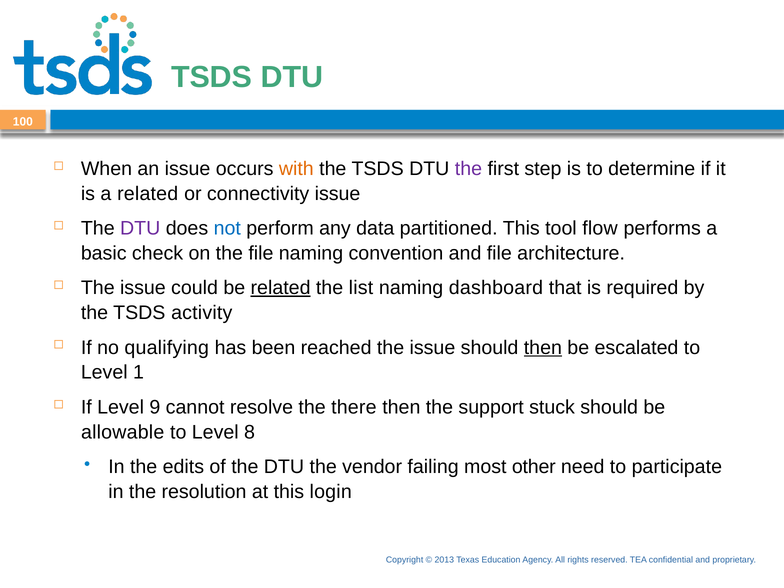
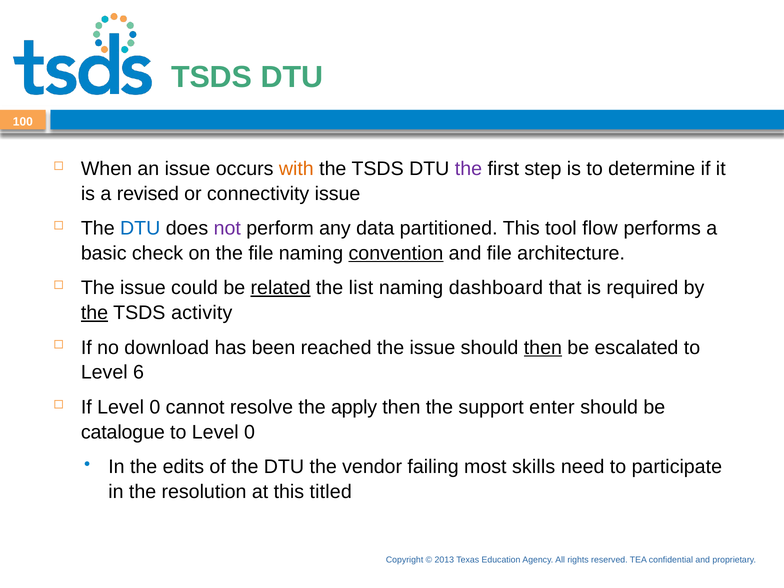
a related: related -> revised
DTU at (140, 228) colour: purple -> blue
not colour: blue -> purple
convention underline: none -> present
the at (95, 313) underline: none -> present
qualifying: qualifying -> download
1: 1 -> 6
If Level 9: 9 -> 0
there: there -> apply
stuck: stuck -> enter
allowable: allowable -> catalogue
to Level 8: 8 -> 0
other: other -> skills
login: login -> titled
